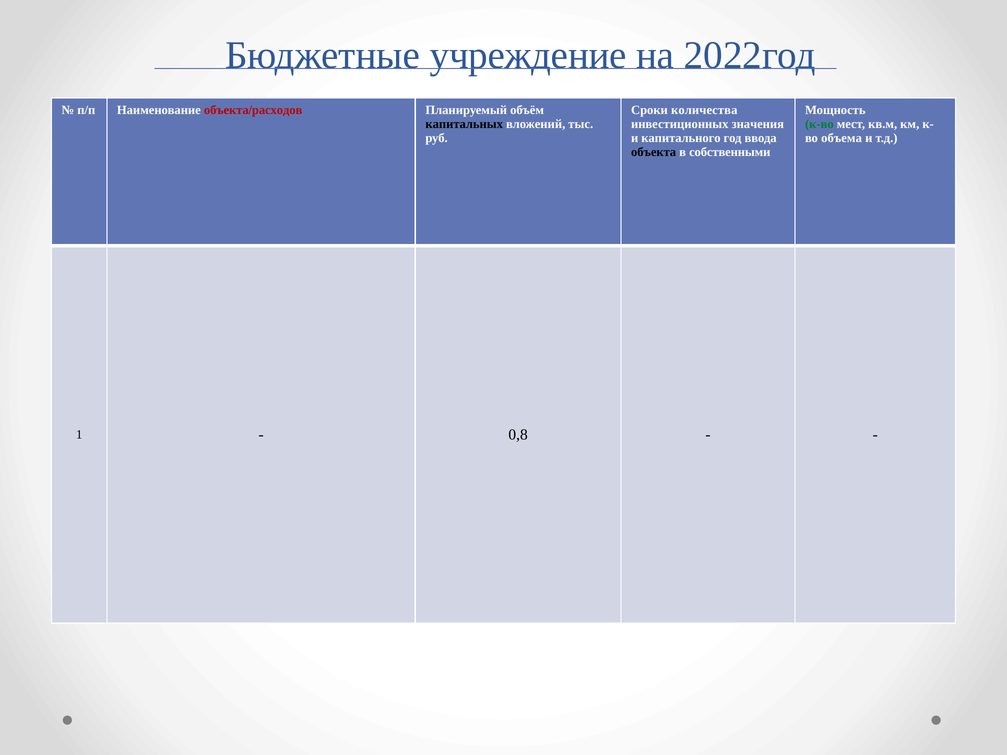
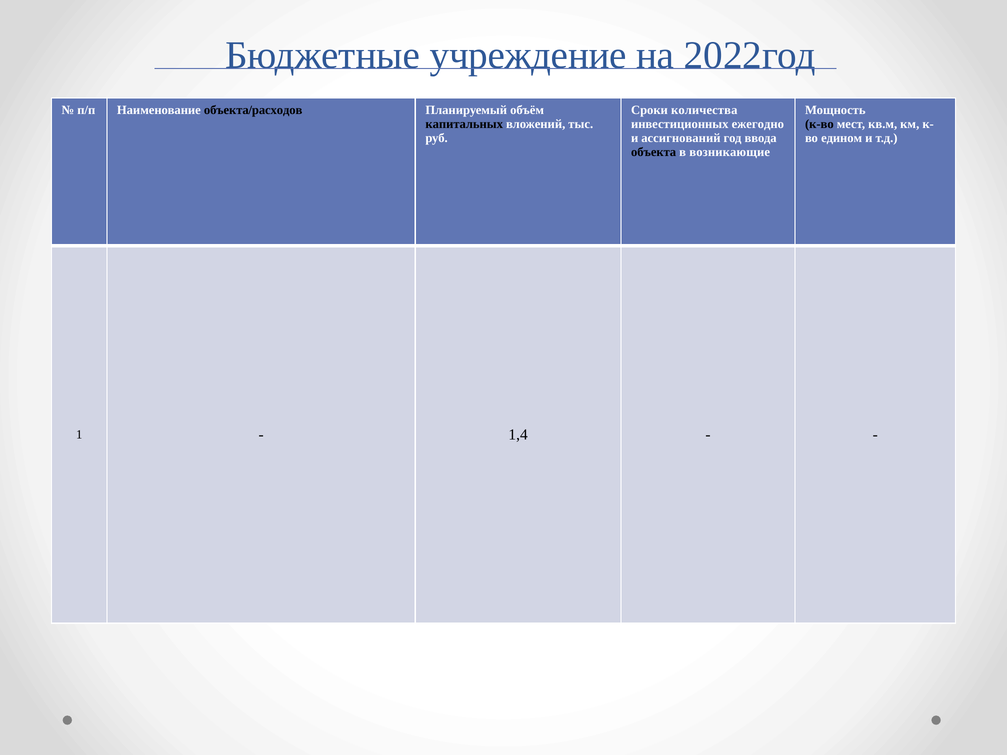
объекта/расходов colour: red -> black
значения: значения -> ежегодно
к-во colour: green -> black
капитального: капитального -> ассигнований
объема: объема -> едином
собственными: собственными -> возникающие
0,8: 0,8 -> 1,4
